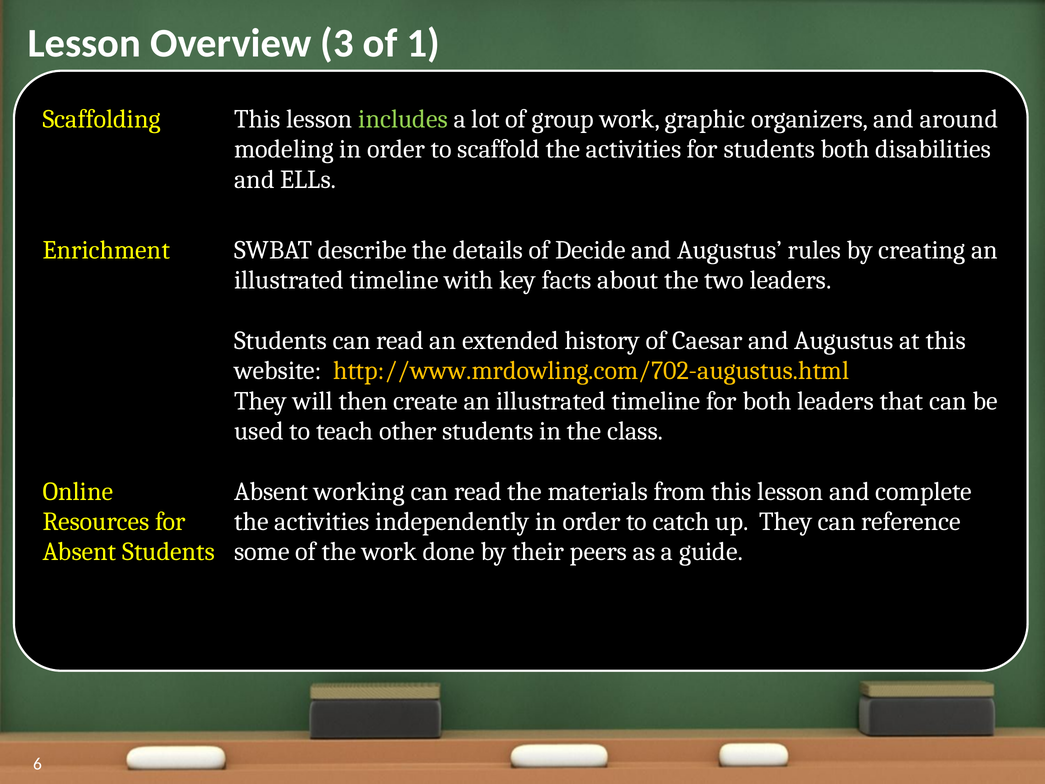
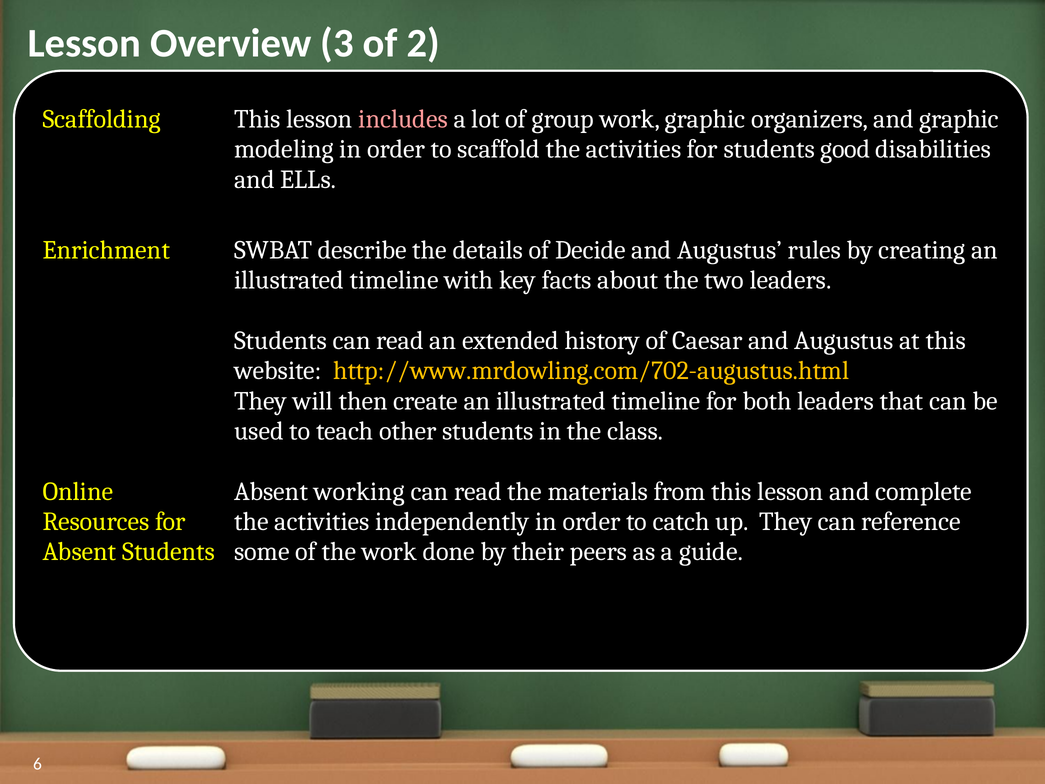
1: 1 -> 2
includes colour: light green -> pink
and around: around -> graphic
students both: both -> good
